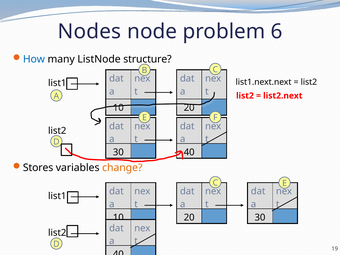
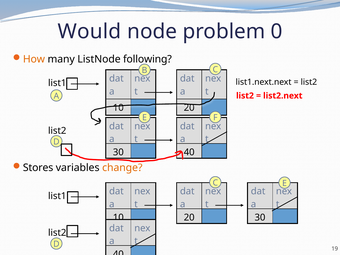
Nodes: Nodes -> Would
6: 6 -> 0
How colour: blue -> orange
structure: structure -> following
